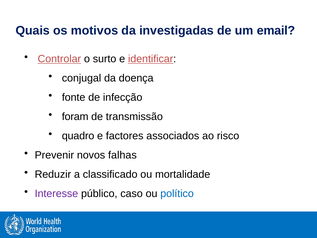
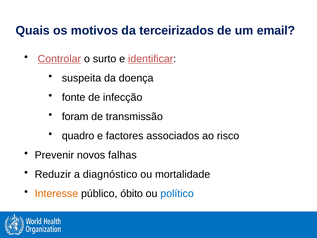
investigadas: investigadas -> terceirizados
conjugal: conjugal -> suspeita
classificado: classificado -> diagnóstico
Interesse colour: purple -> orange
caso: caso -> óbito
